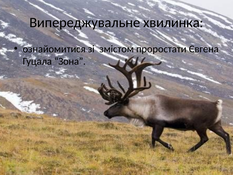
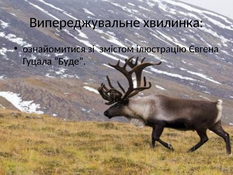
проростати: проростати -> ілюстрацію
Зона: Зона -> Буде
